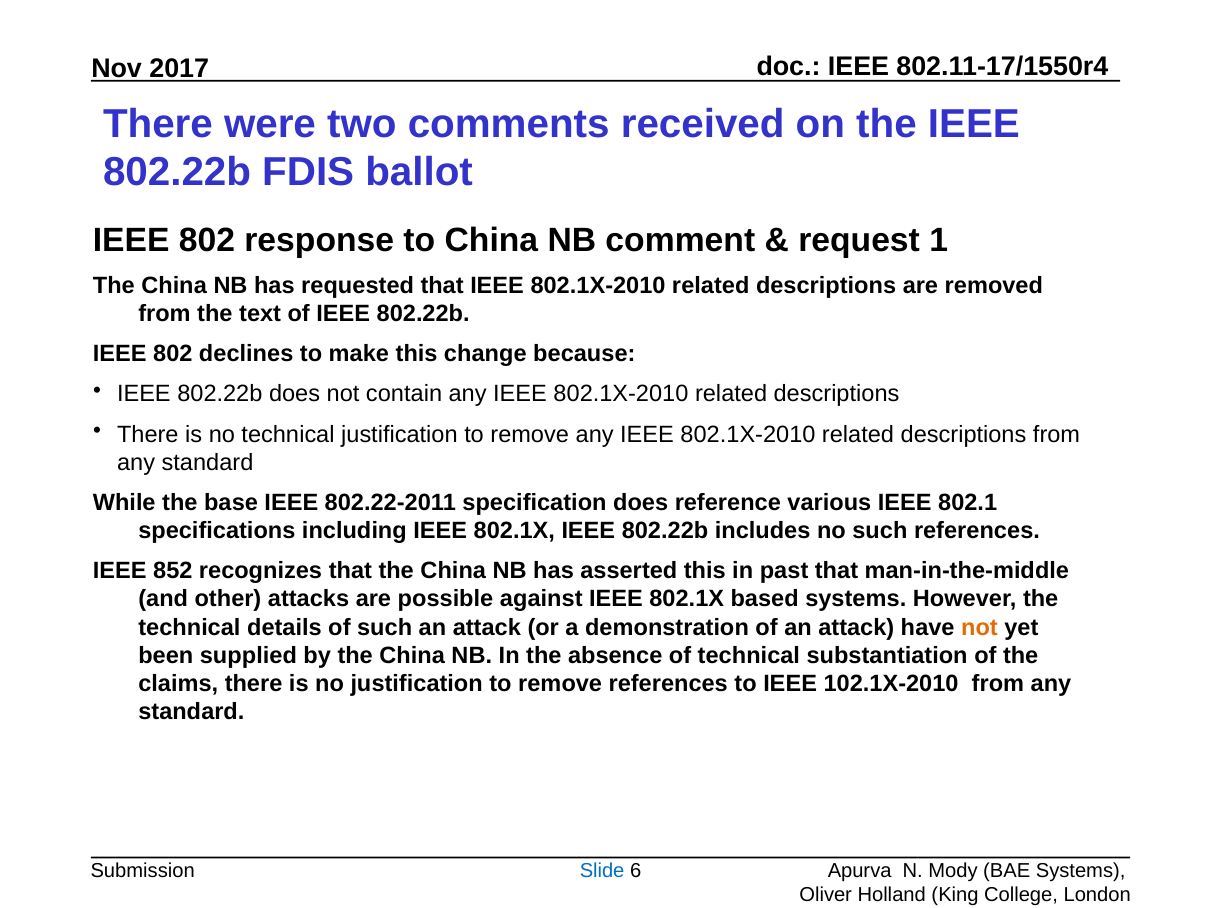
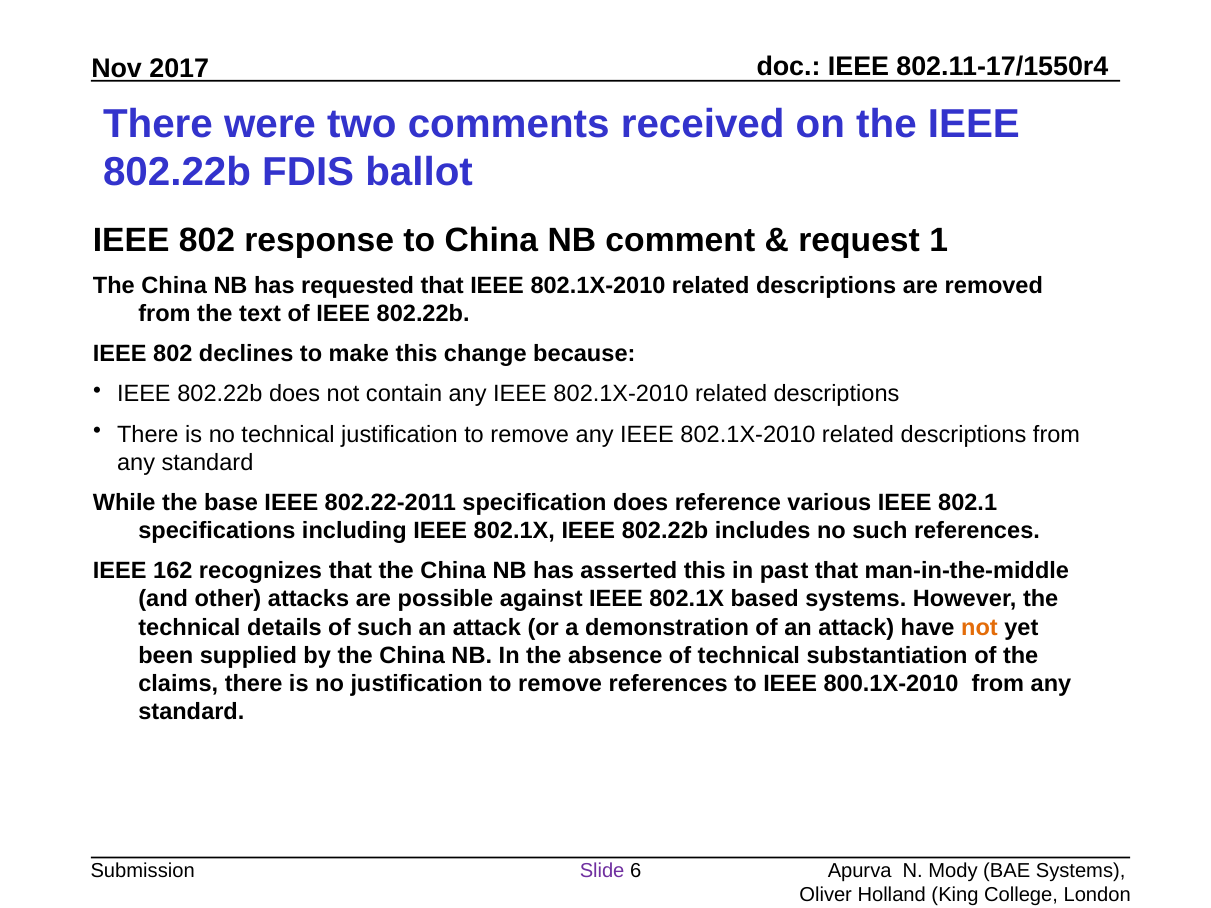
852: 852 -> 162
102.1X-2010: 102.1X-2010 -> 800.1X-2010
Slide colour: blue -> purple
